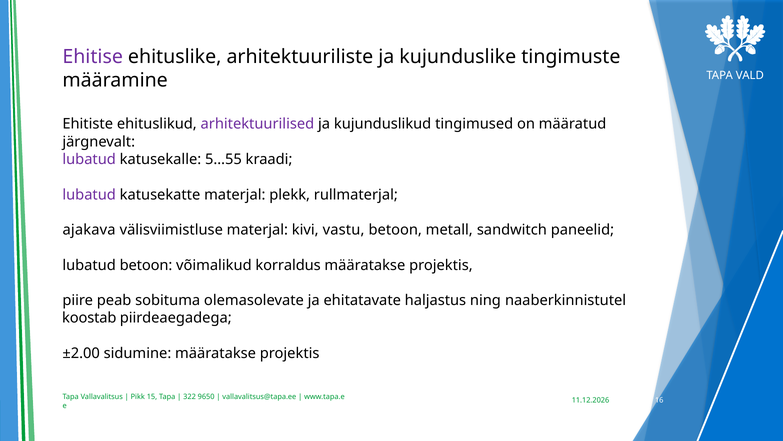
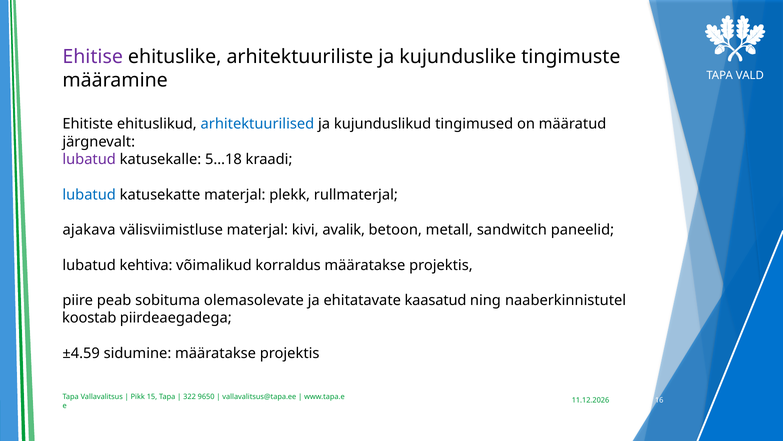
arhitektuurilised colour: purple -> blue
5…55: 5…55 -> 5…18
lubatud at (89, 194) colour: purple -> blue
vastu: vastu -> avalik
lubatud betoon: betoon -> kehtiva
haljastus: haljastus -> kaasatud
±2.00: ±2.00 -> ±4.59
